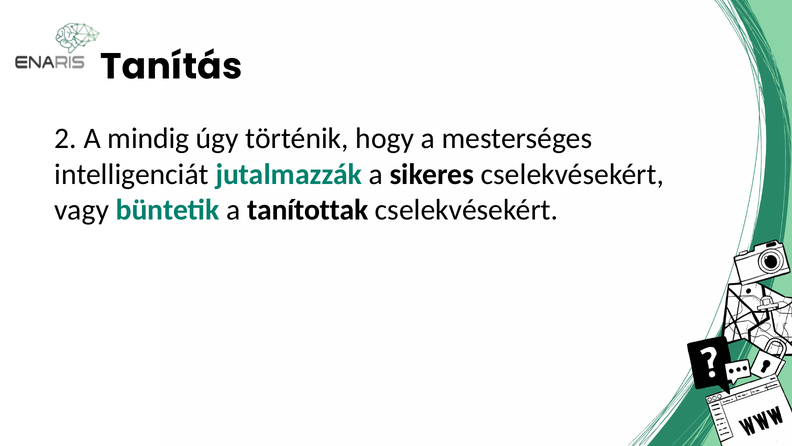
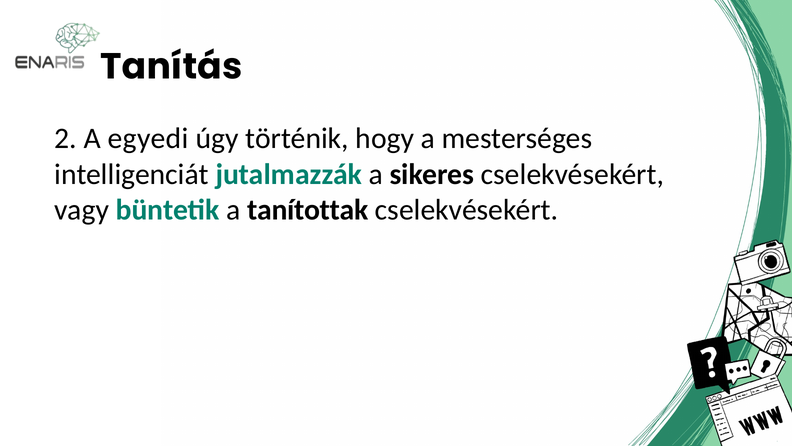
mindig: mindig -> egyedi
